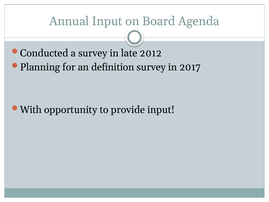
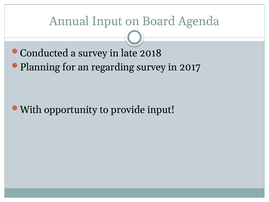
2012: 2012 -> 2018
definition: definition -> regarding
